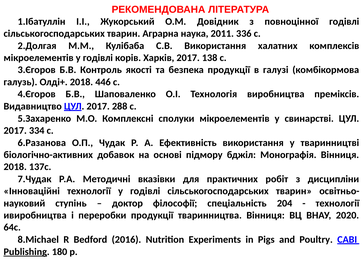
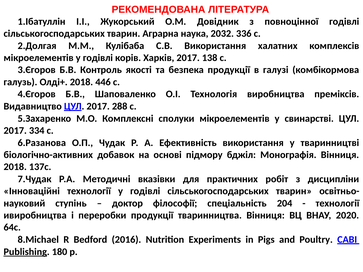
2011: 2011 -> 2032
